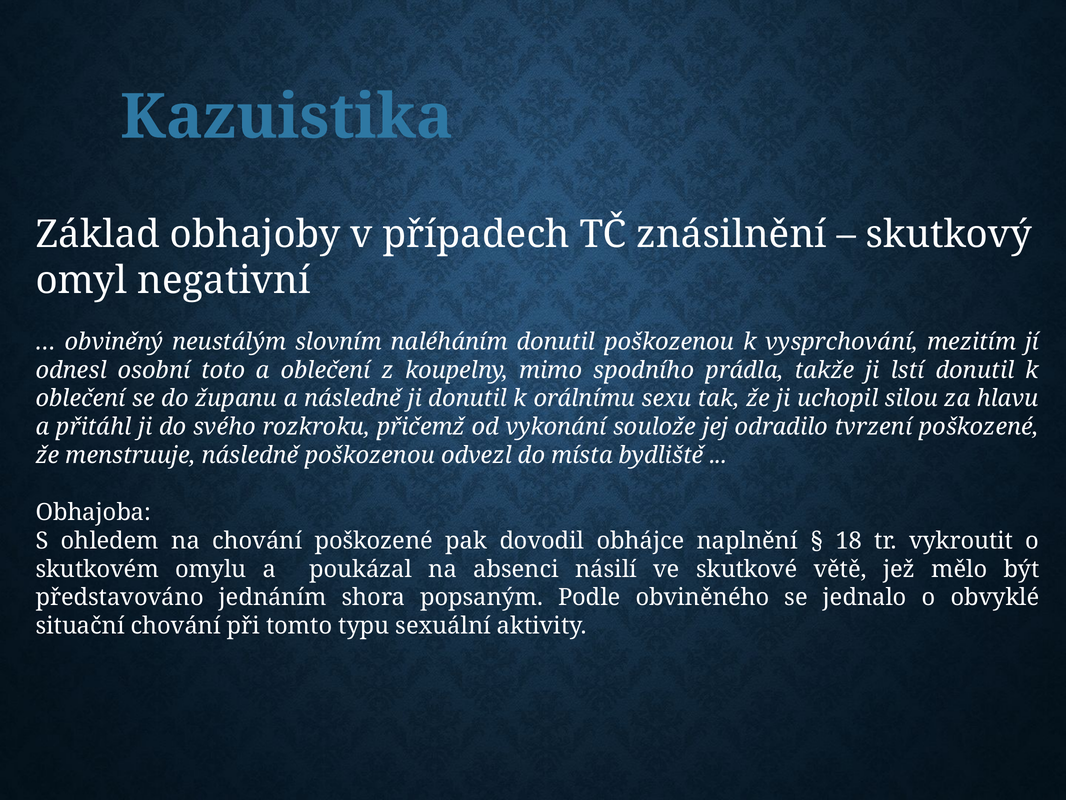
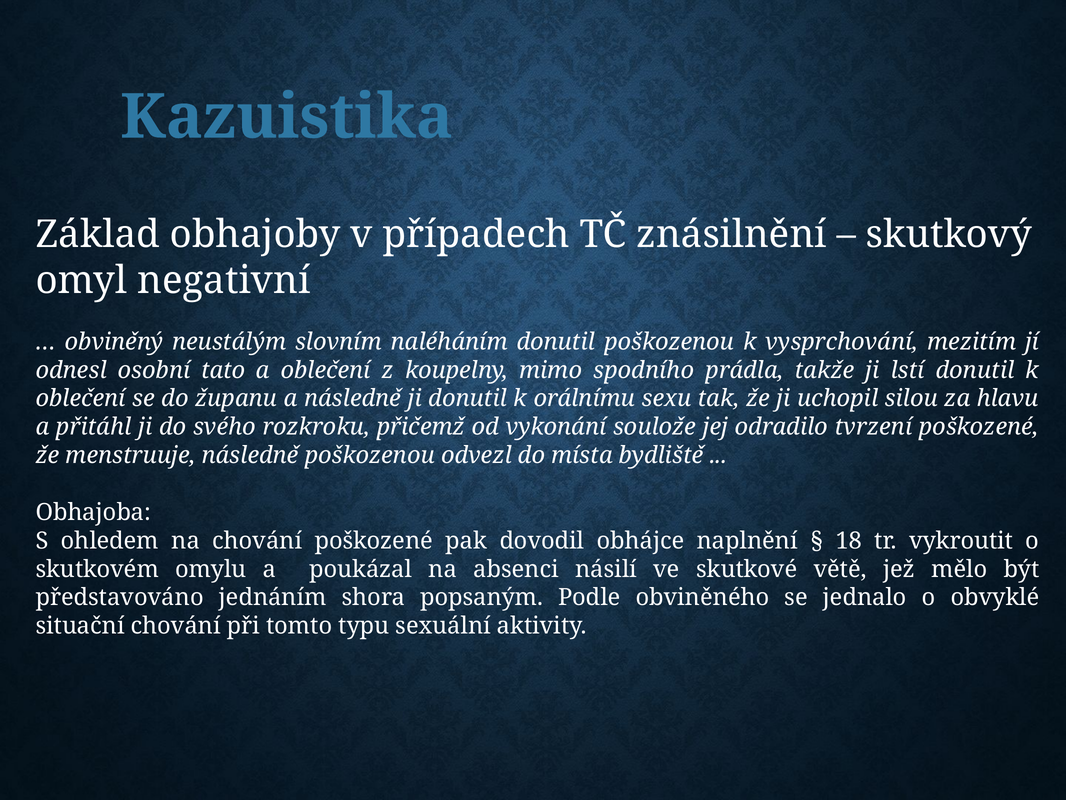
toto: toto -> tato
